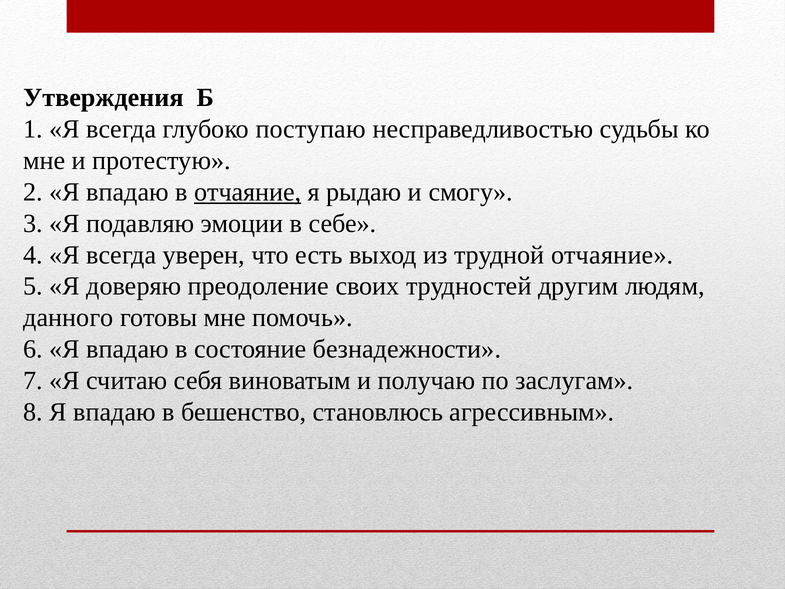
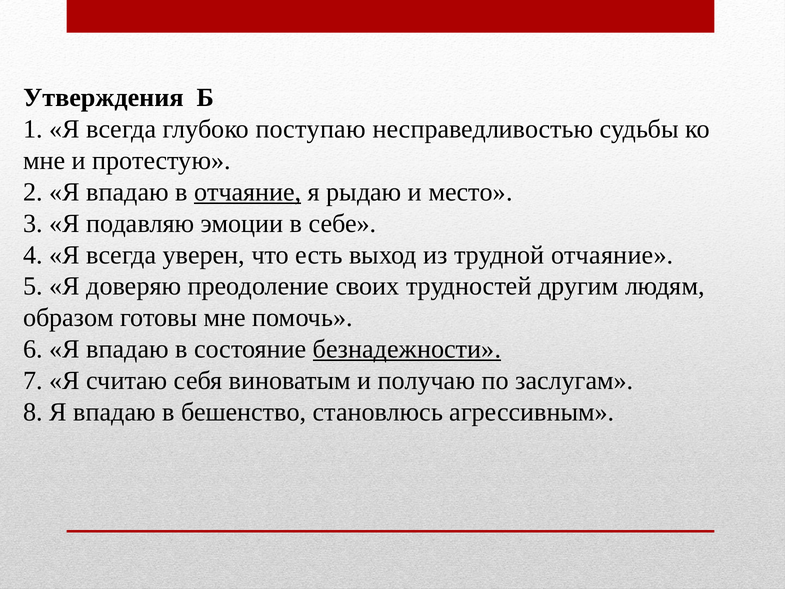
смогу: смогу -> место
данного: данного -> образом
безнадежности underline: none -> present
